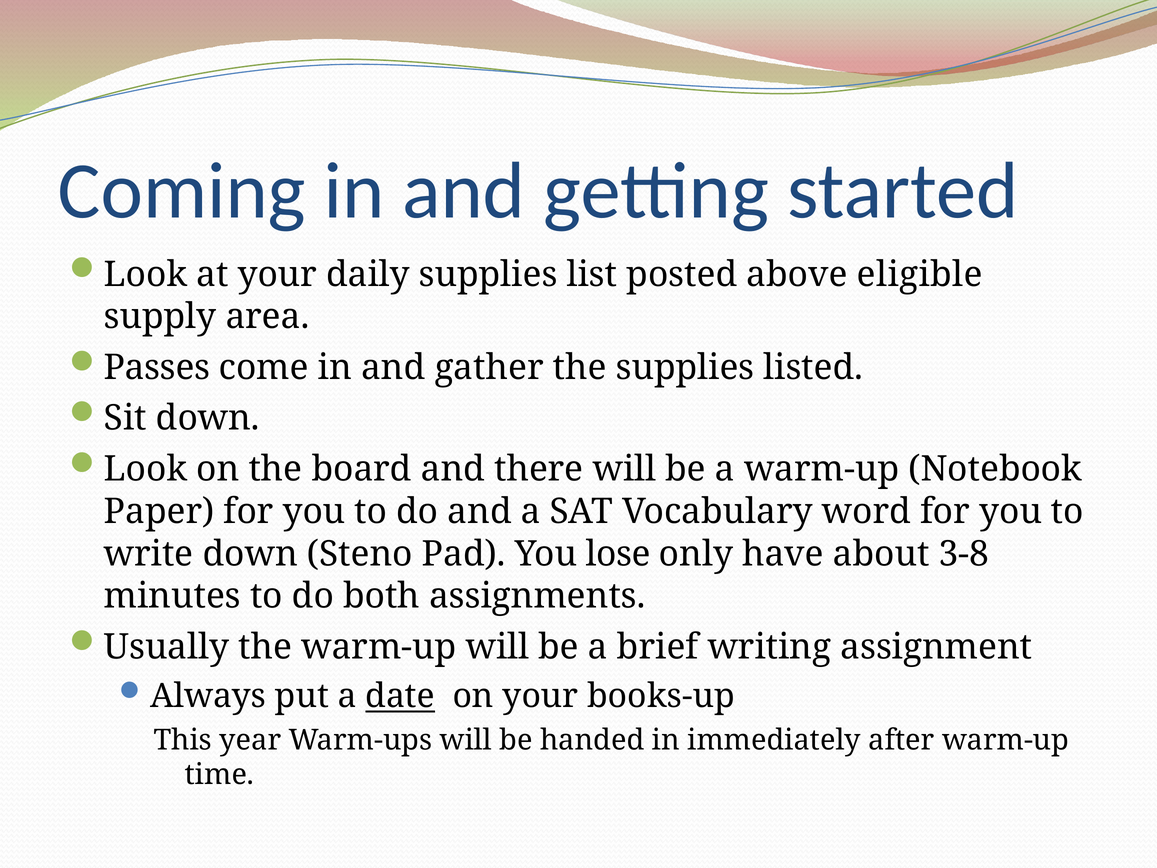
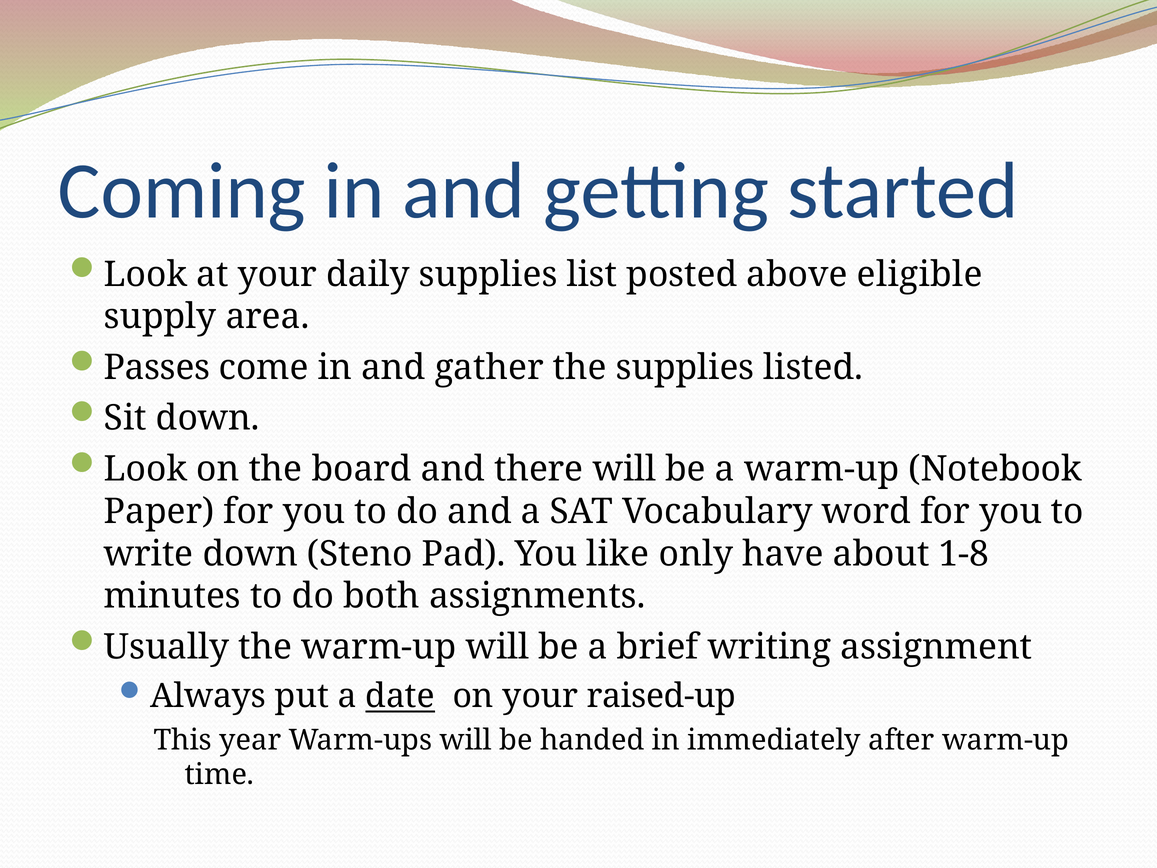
lose: lose -> like
3-8: 3-8 -> 1-8
books-up: books-up -> raised-up
